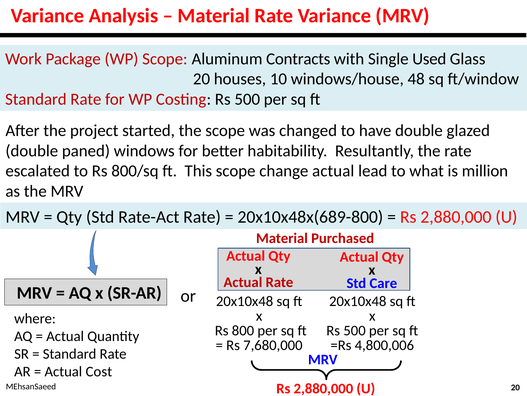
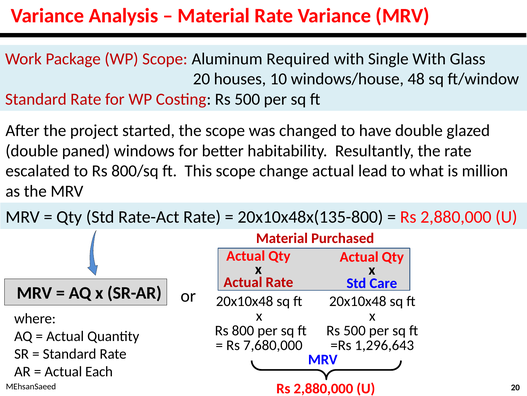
Contracts: Contracts -> Required
Single Used: Used -> With
20x10x48x(689-800: 20x10x48x(689-800 -> 20x10x48x(135-800
4,800,006: 4,800,006 -> 1,296,643
Cost: Cost -> Each
